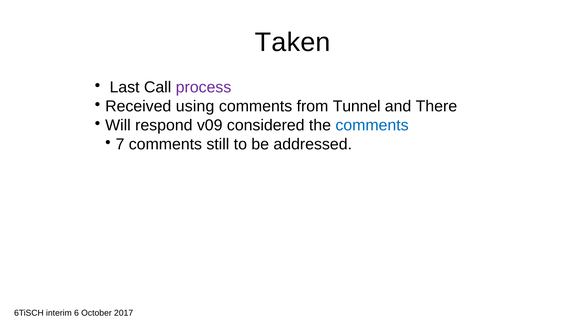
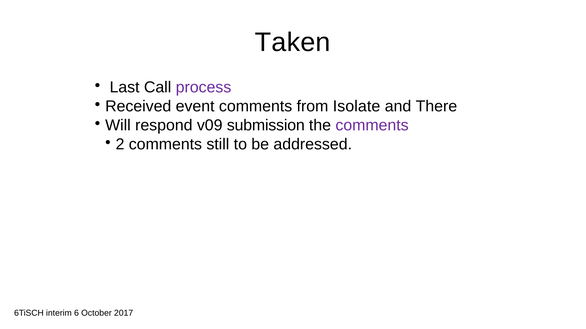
using: using -> event
Tunnel: Tunnel -> Isolate
considered: considered -> submission
comments at (372, 126) colour: blue -> purple
7: 7 -> 2
